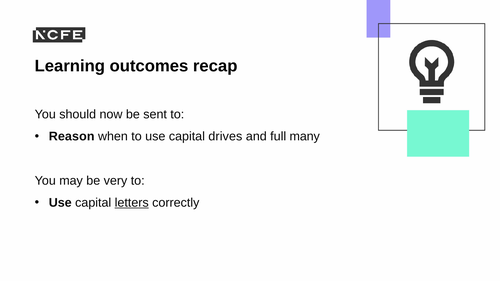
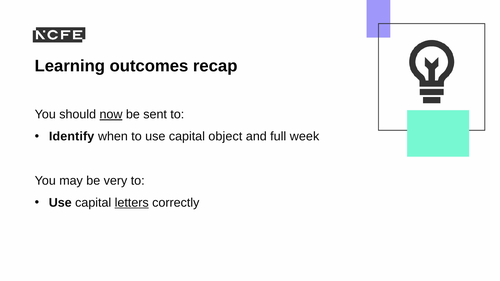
now underline: none -> present
Reason: Reason -> Identify
drives: drives -> object
many: many -> week
